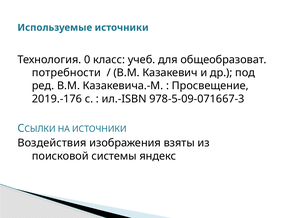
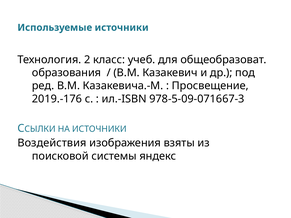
0: 0 -> 2
потребности: потребности -> образования
